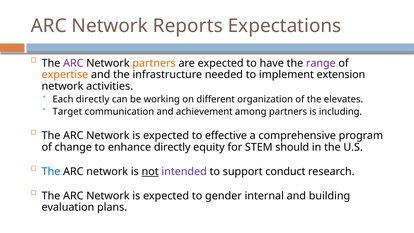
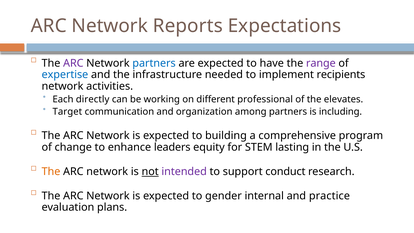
partners at (154, 63) colour: orange -> blue
expertise colour: orange -> blue
extension: extension -> recipients
organization: organization -> professional
achievement: achievement -> organization
effective: effective -> building
enhance directly: directly -> leaders
should: should -> lasting
The at (51, 171) colour: blue -> orange
building: building -> practice
